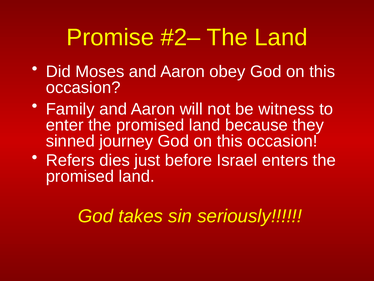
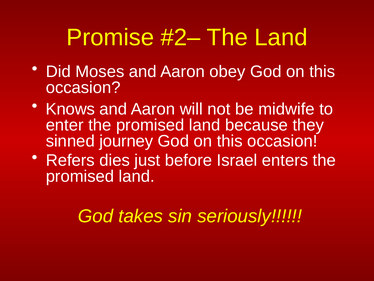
Family: Family -> Knows
witness: witness -> midwife
